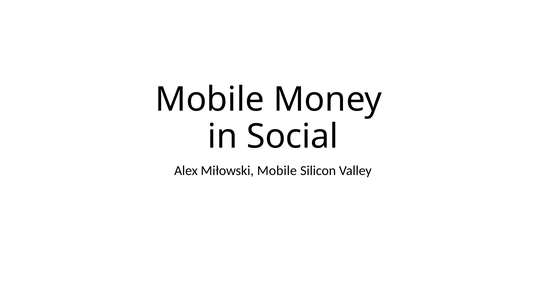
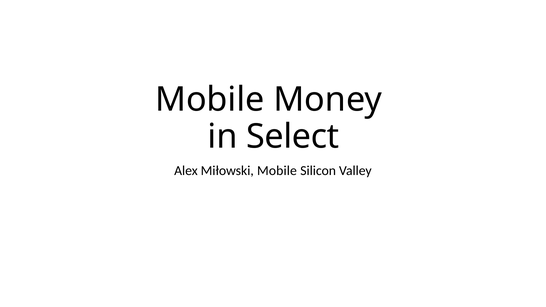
Social: Social -> Select
